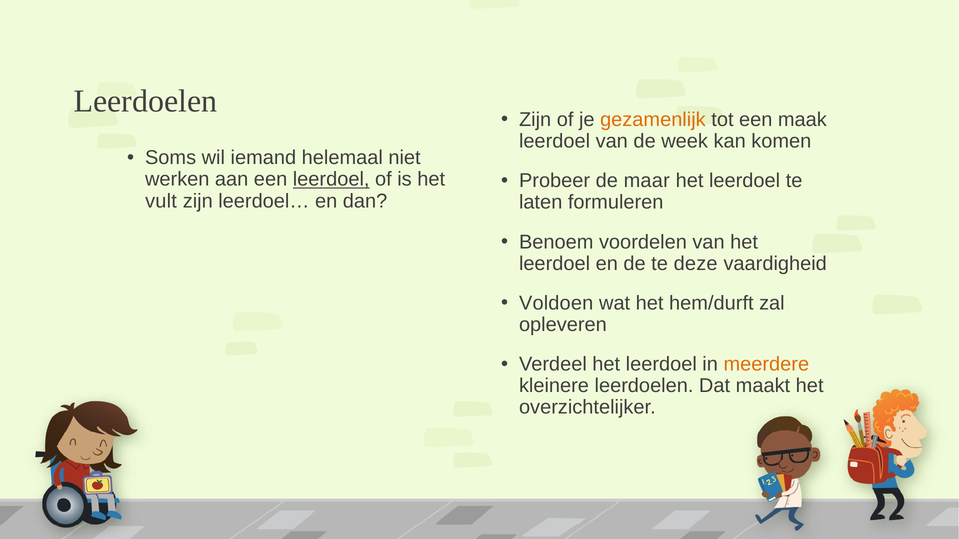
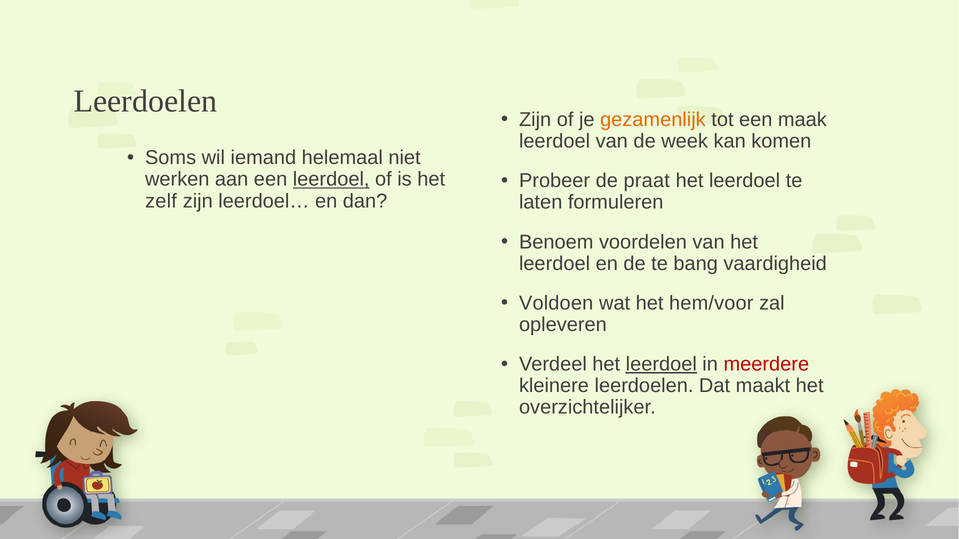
maar: maar -> praat
vult: vult -> zelf
deze: deze -> bang
hem/durft: hem/durft -> hem/voor
leerdoel at (661, 365) underline: none -> present
meerdere colour: orange -> red
